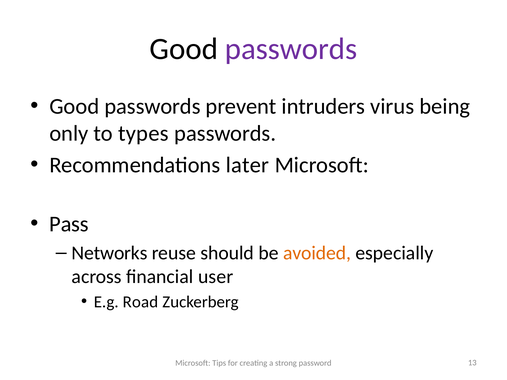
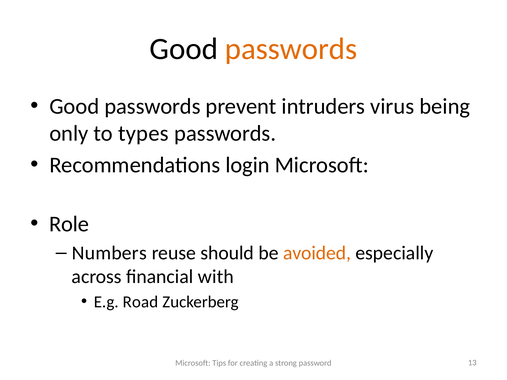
passwords at (291, 49) colour: purple -> orange
later: later -> login
Pass: Pass -> Role
Networks: Networks -> Numbers
user: user -> with
